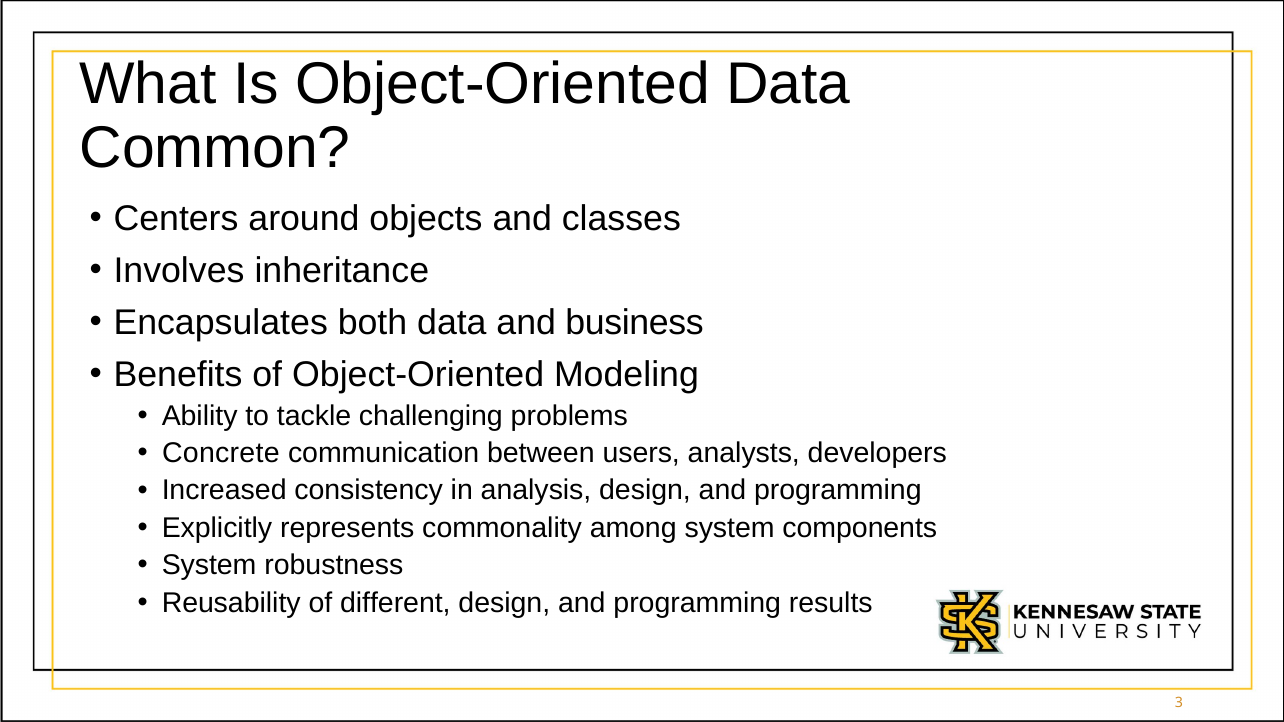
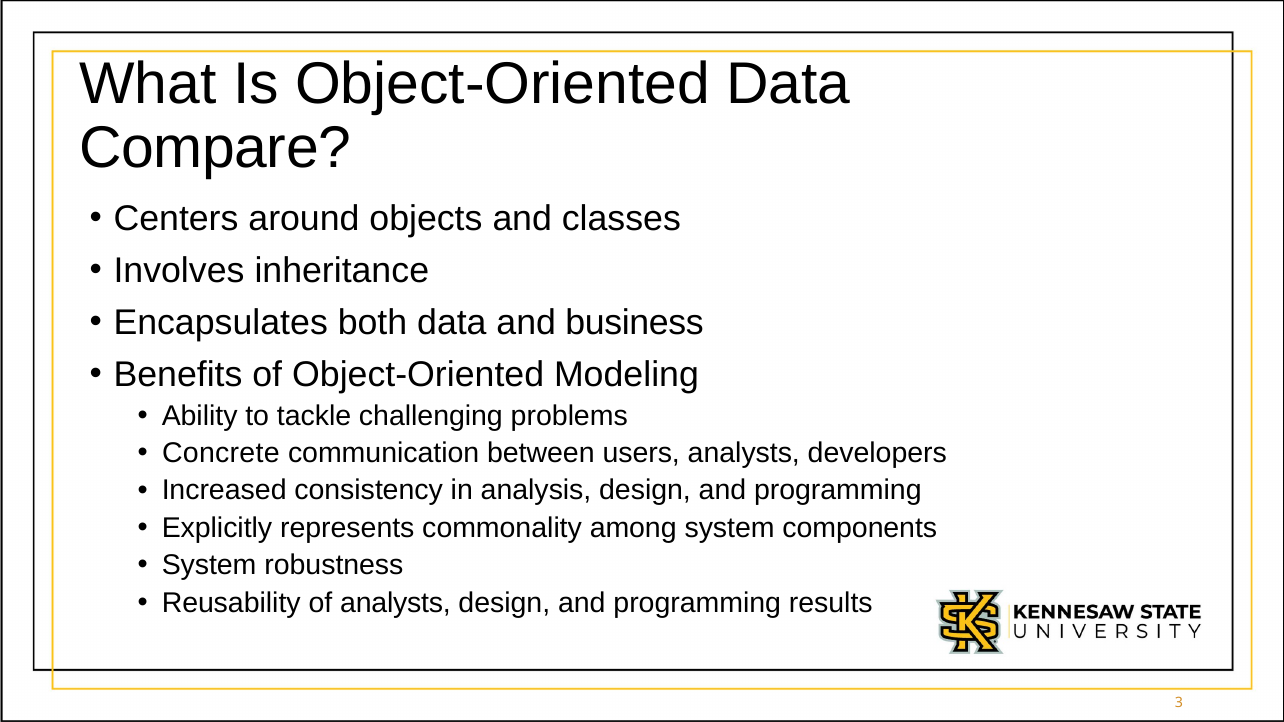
Common: Common -> Compare
of different: different -> analysts
